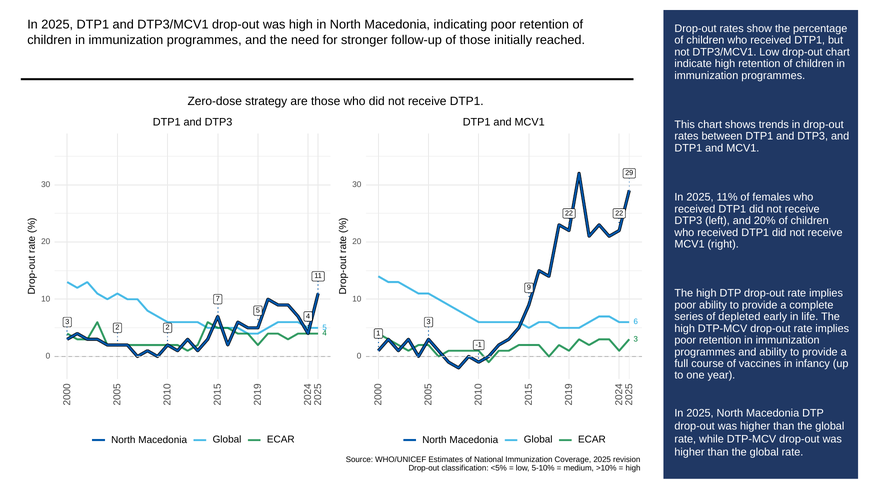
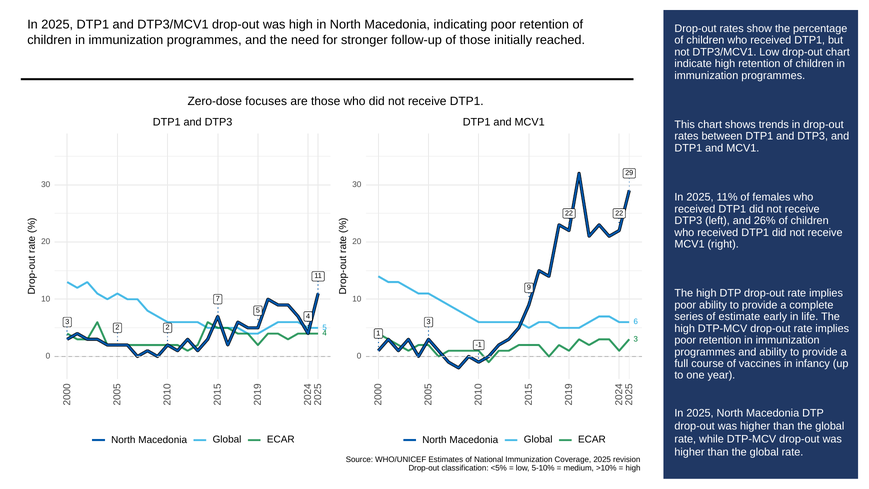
strategy: strategy -> focuses
20%: 20% -> 26%
depleted: depleted -> estimate
